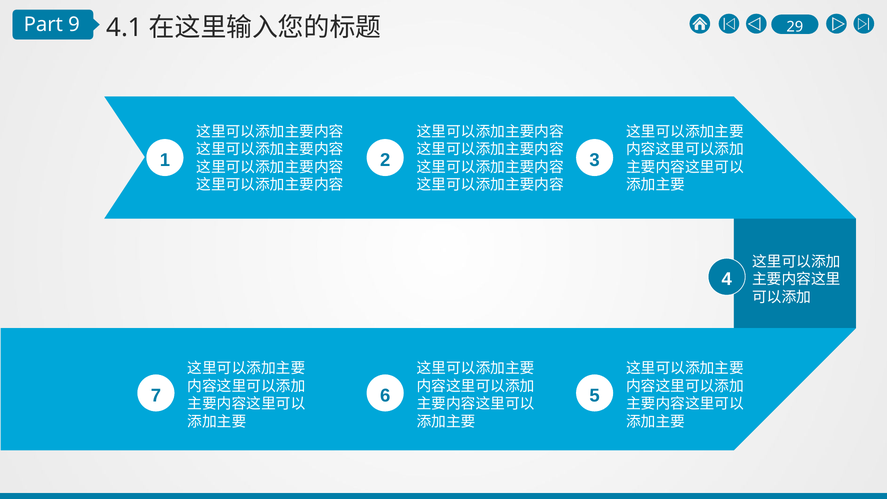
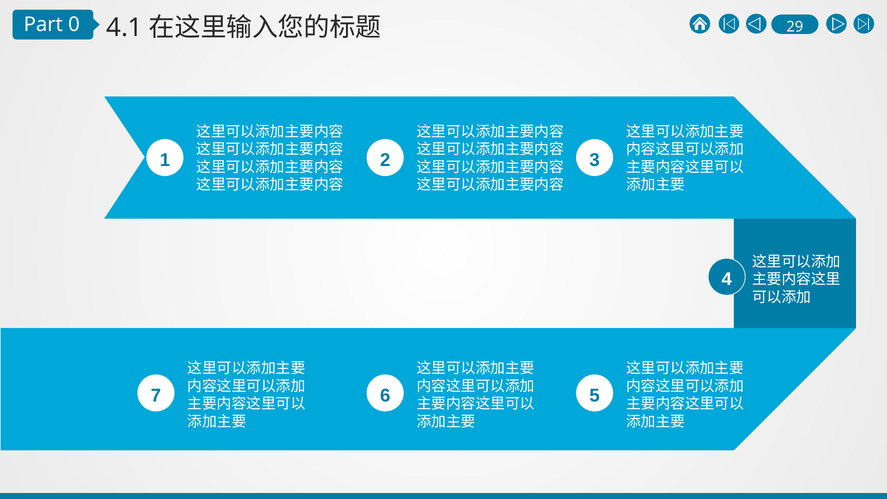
9: 9 -> 0
